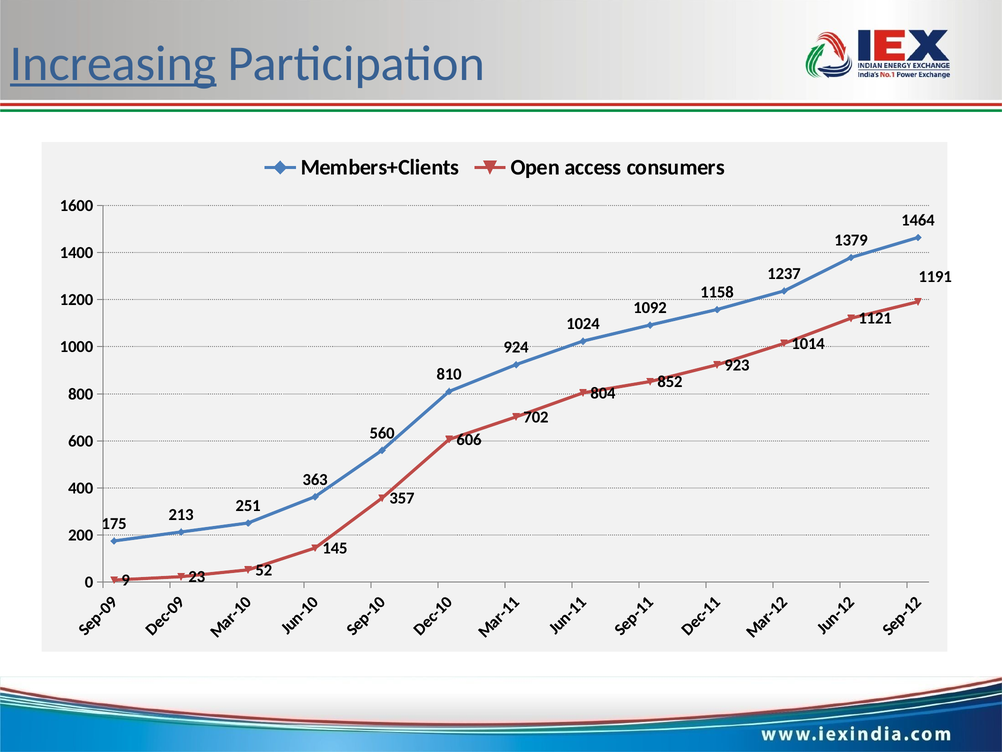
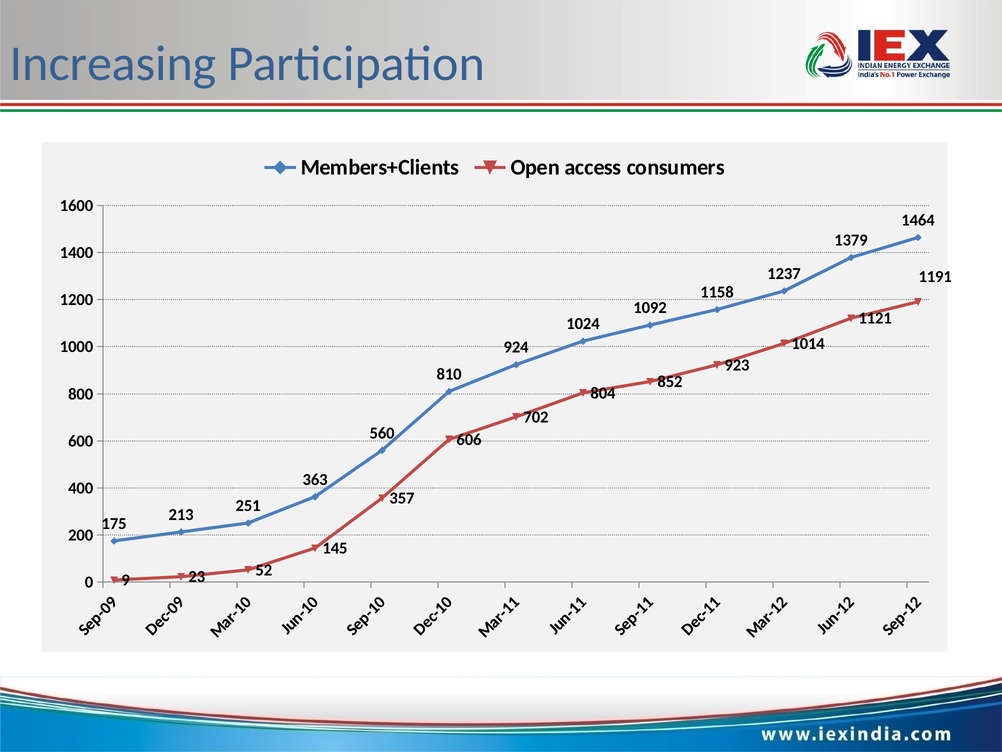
Increasing underline: present -> none
